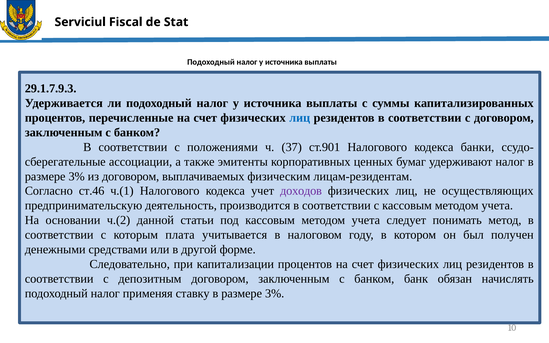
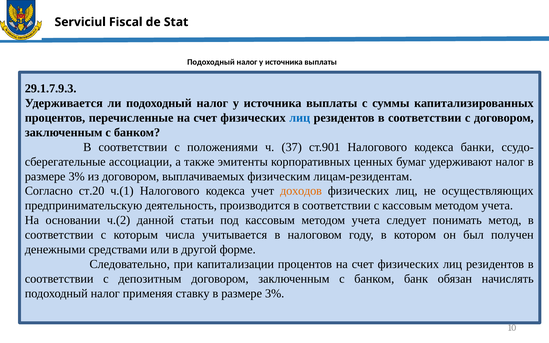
ст.46: ст.46 -> ст.20
доходов colour: purple -> orange
плата: плата -> числа
